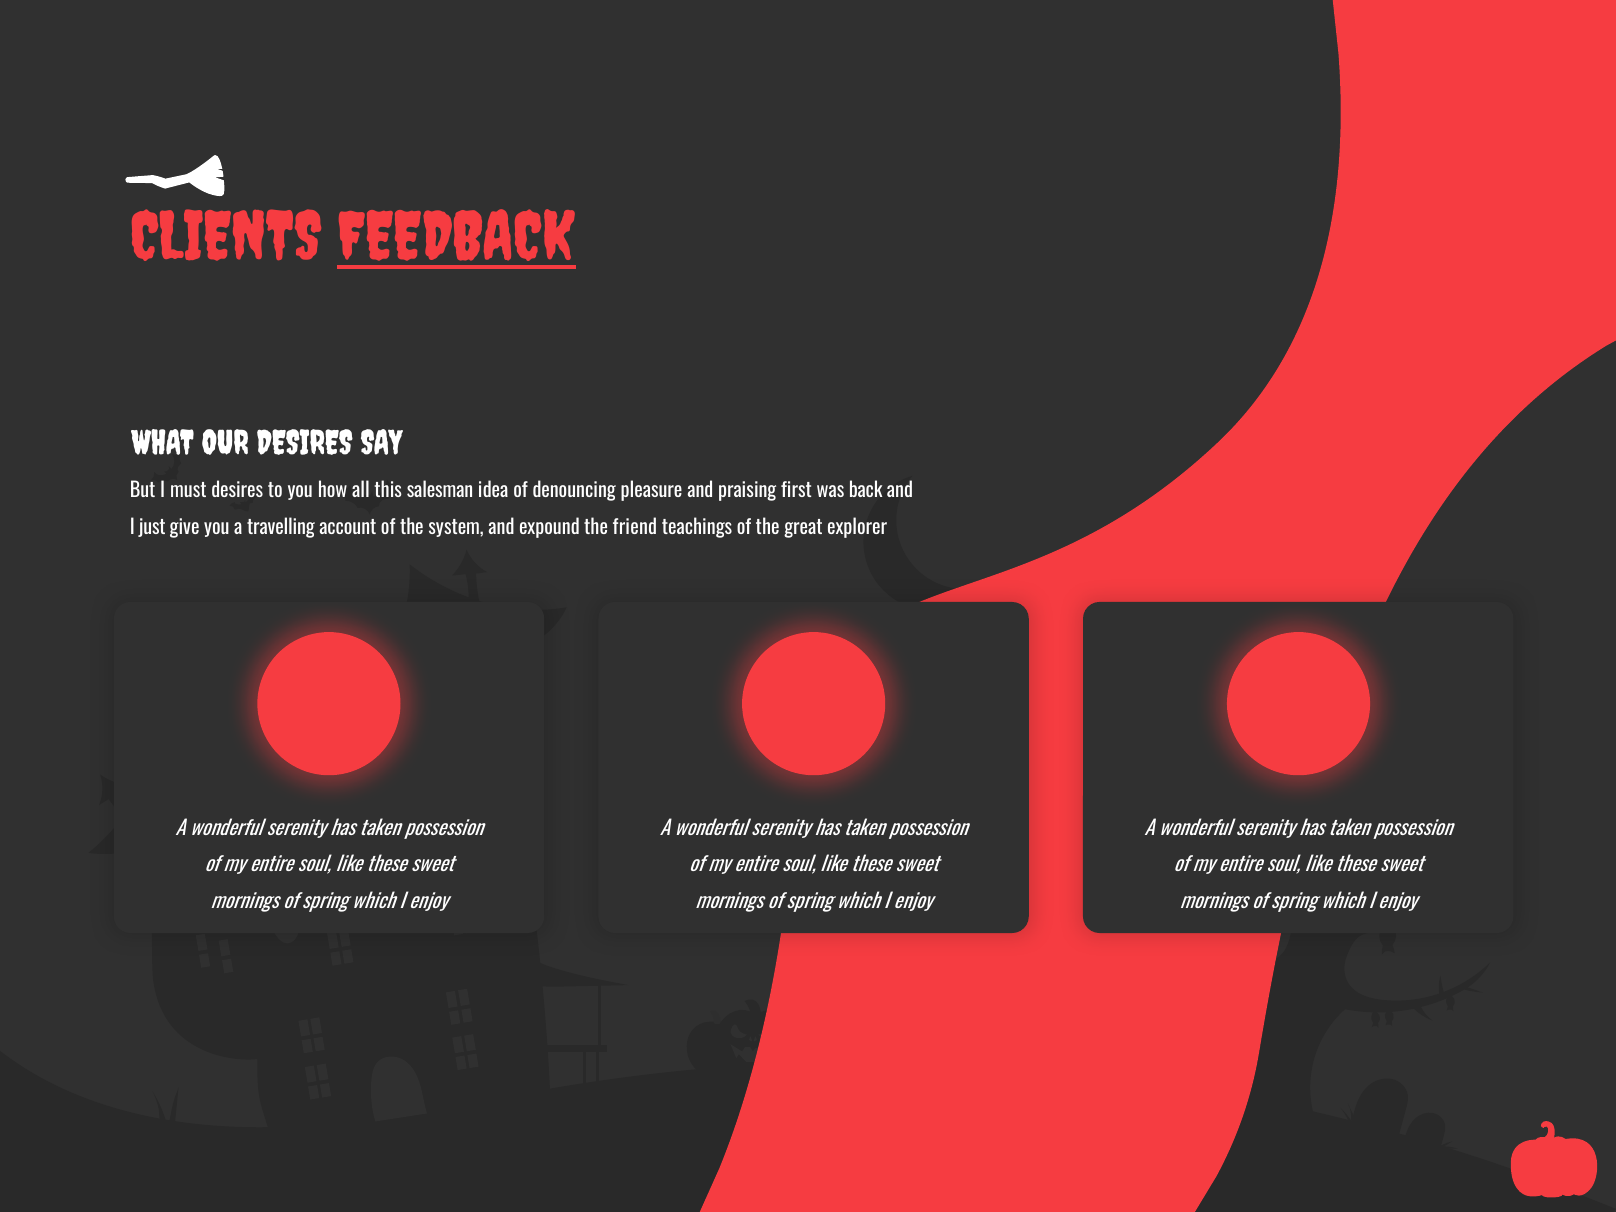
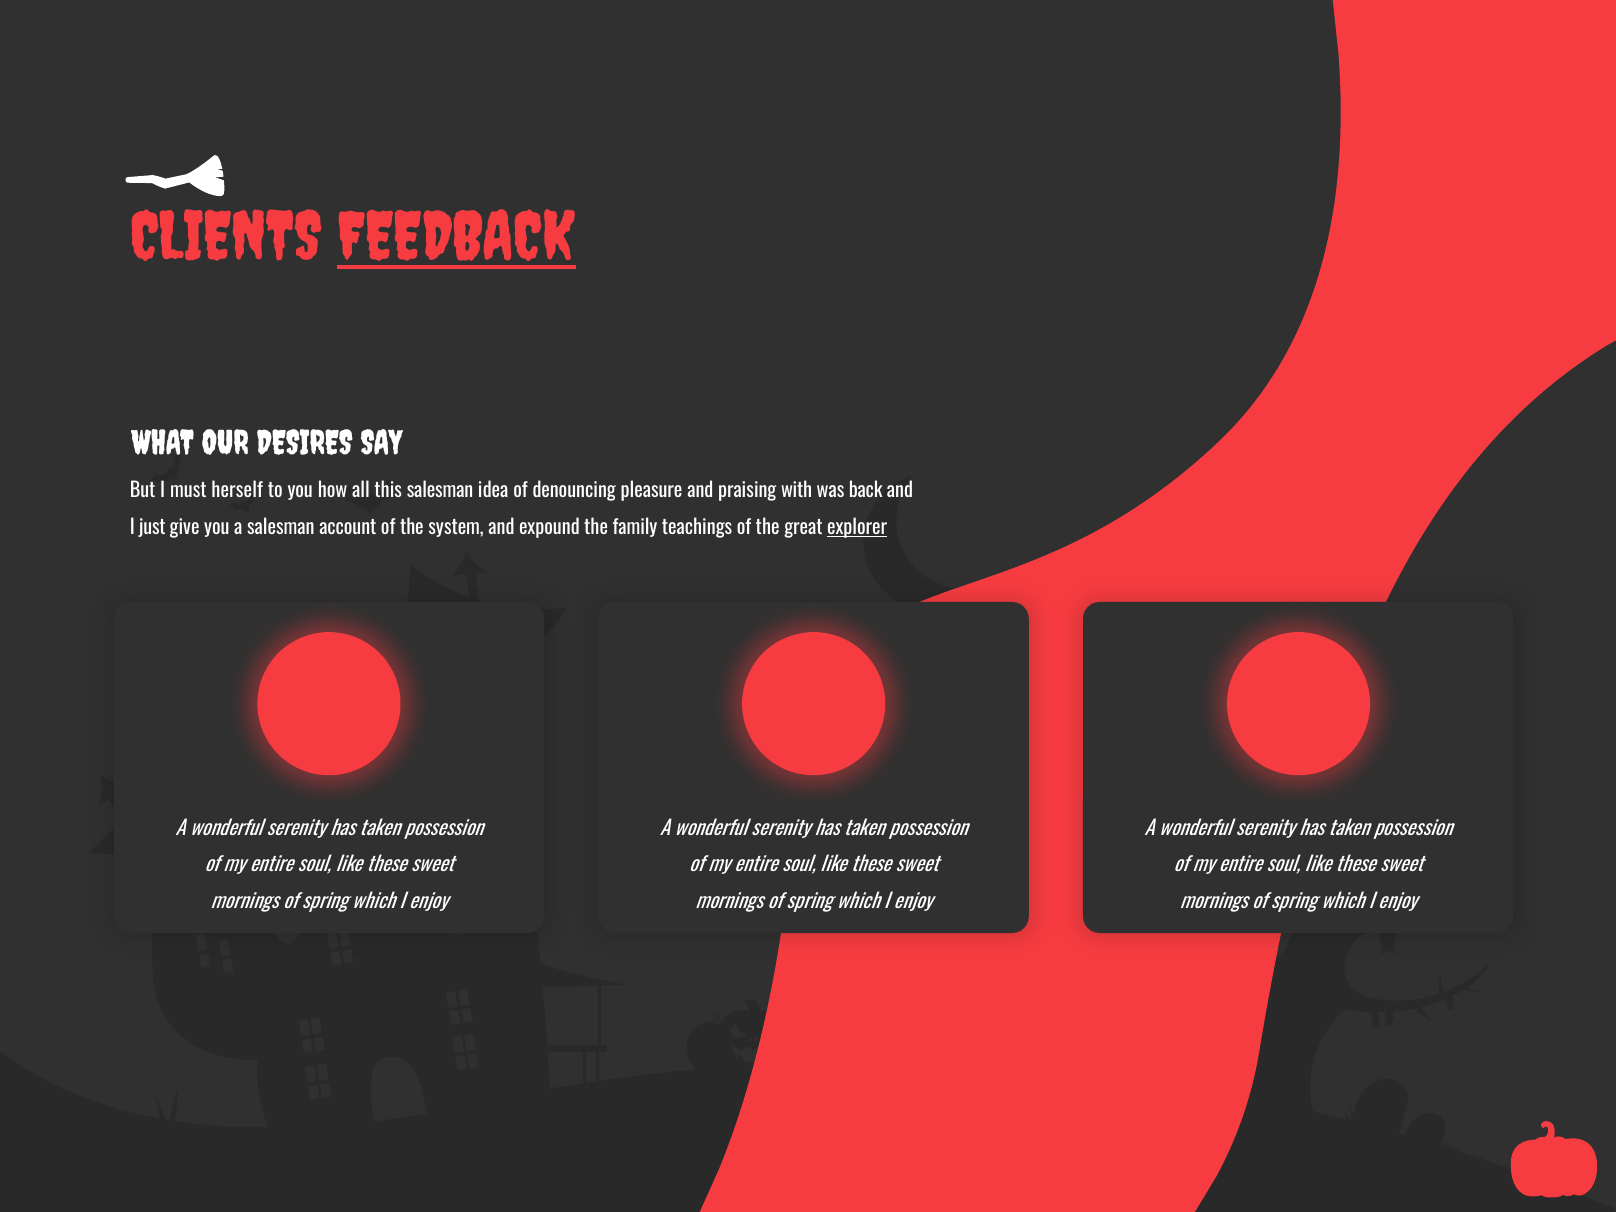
must desires: desires -> herself
first: first -> with
a travelling: travelling -> salesman
friend: friend -> family
explorer underline: none -> present
